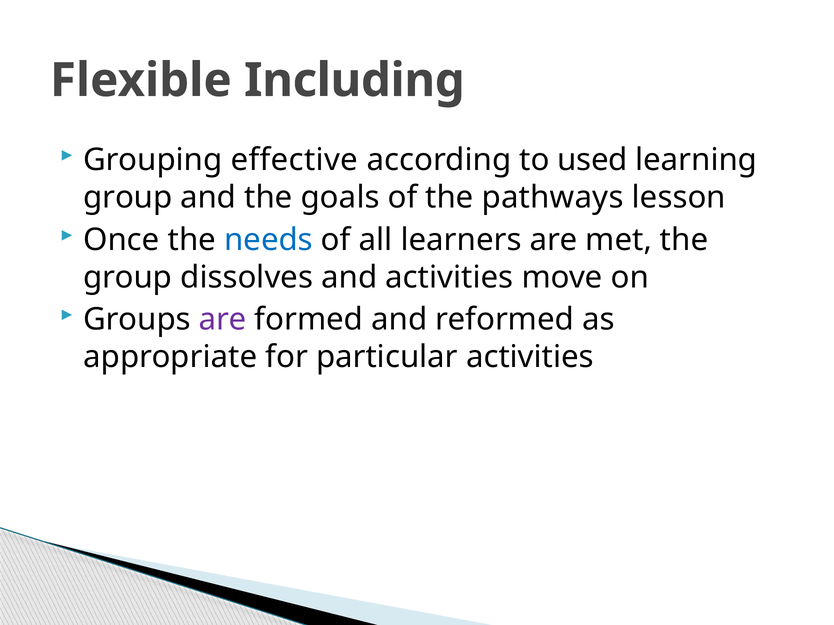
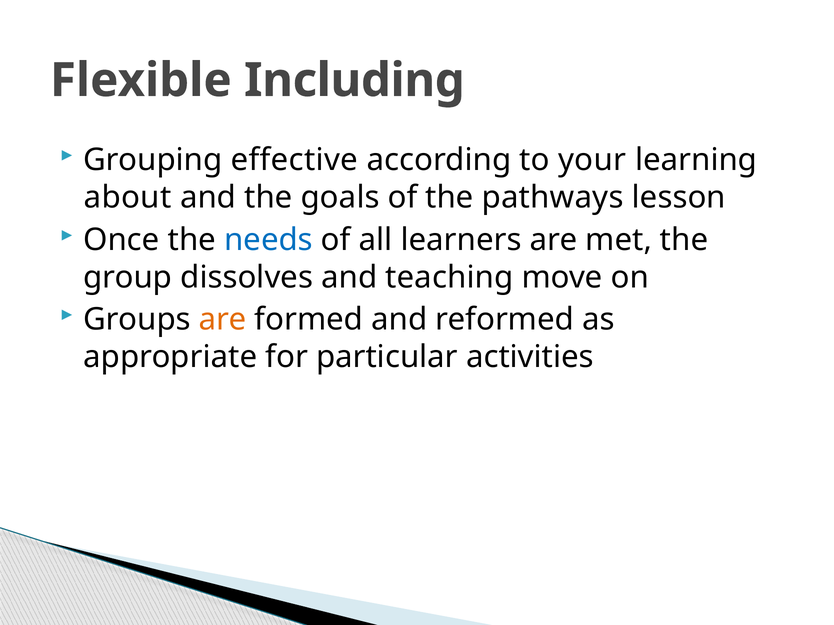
used: used -> your
group at (128, 198): group -> about
and activities: activities -> teaching
are at (223, 320) colour: purple -> orange
